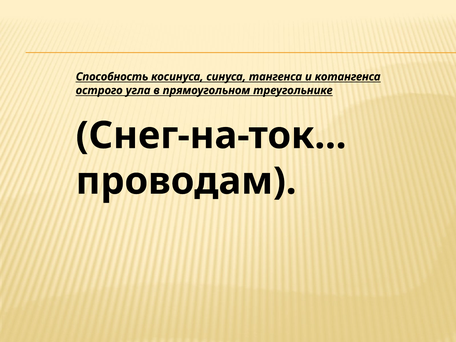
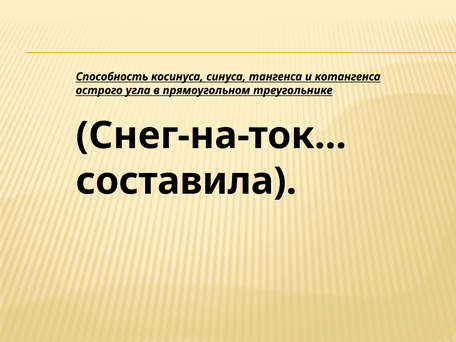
проводам: проводам -> составила
